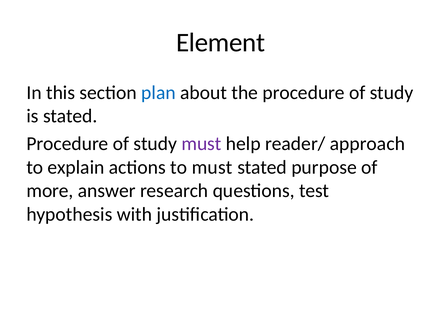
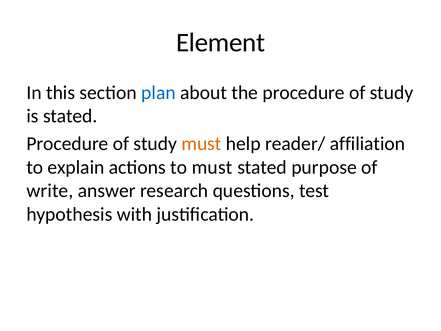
must at (201, 144) colour: purple -> orange
approach: approach -> affiliation
more: more -> write
